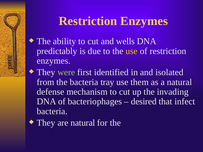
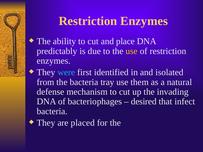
wells: wells -> place
were colour: light green -> light blue
are natural: natural -> placed
